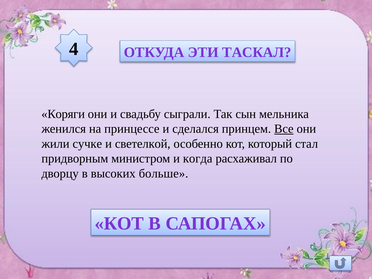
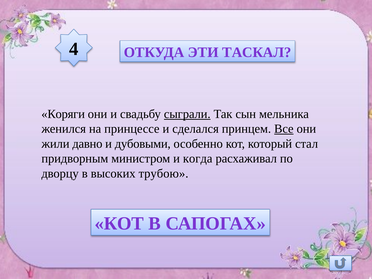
сыграли underline: none -> present
сучке: сучке -> давно
светелкой: светелкой -> дубовыми
больше: больше -> трубою
